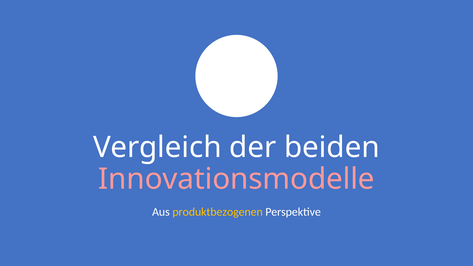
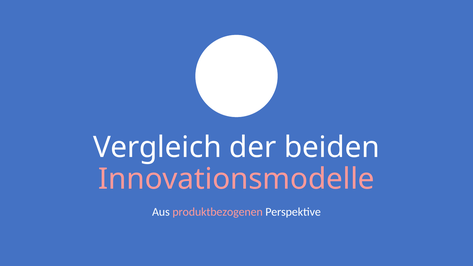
produktbezogenen colour: yellow -> pink
